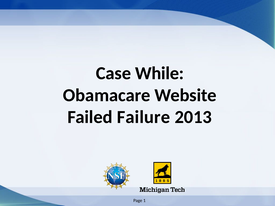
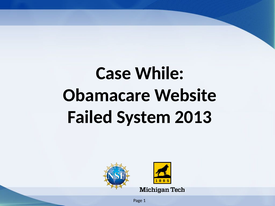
Failure: Failure -> System
